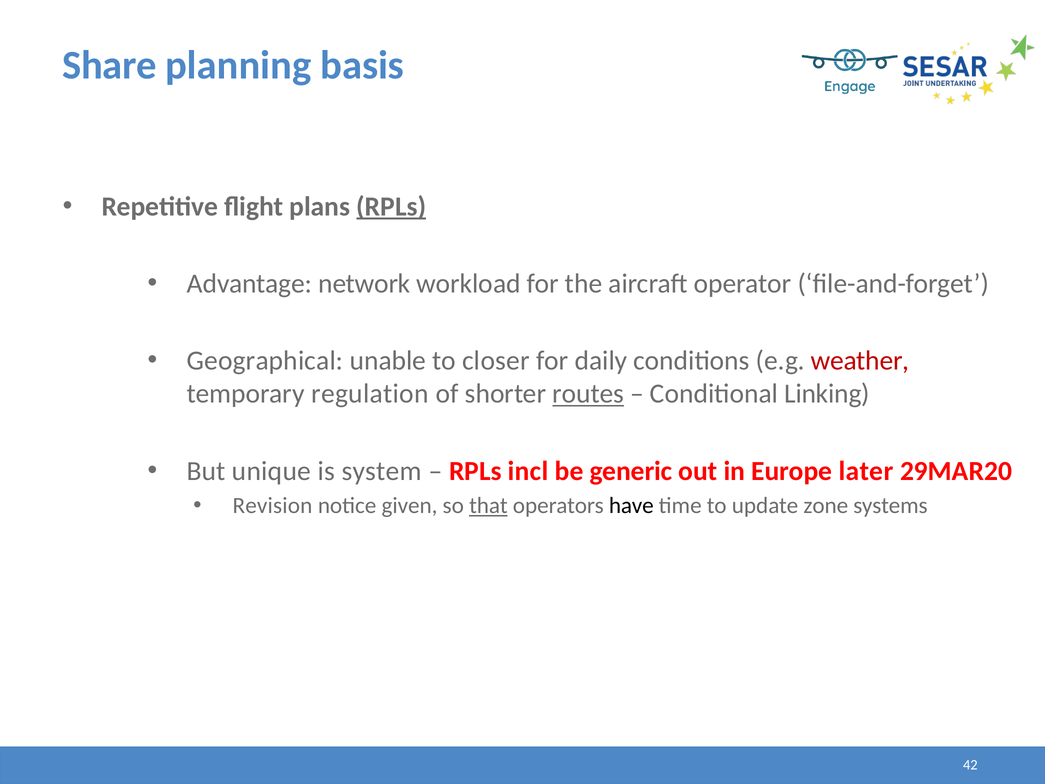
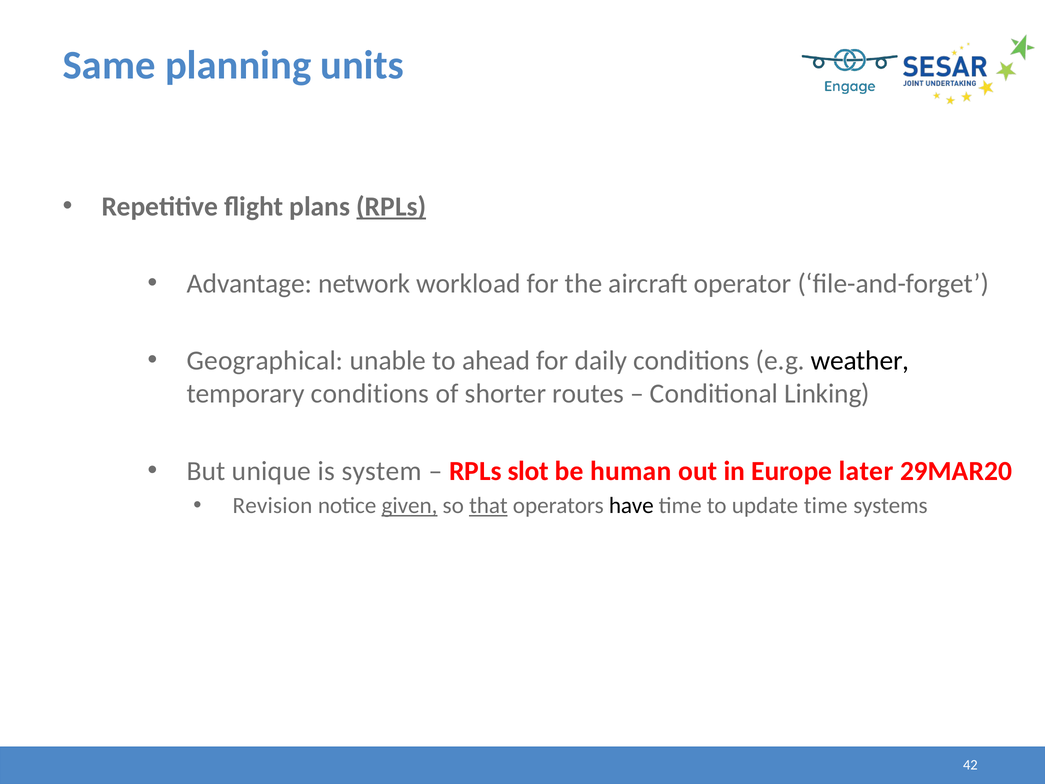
Share: Share -> Same
basis: basis -> units
closer: closer -> ahead
weather colour: red -> black
temporary regulation: regulation -> conditions
routes underline: present -> none
incl: incl -> slot
generic: generic -> human
given underline: none -> present
update zone: zone -> time
